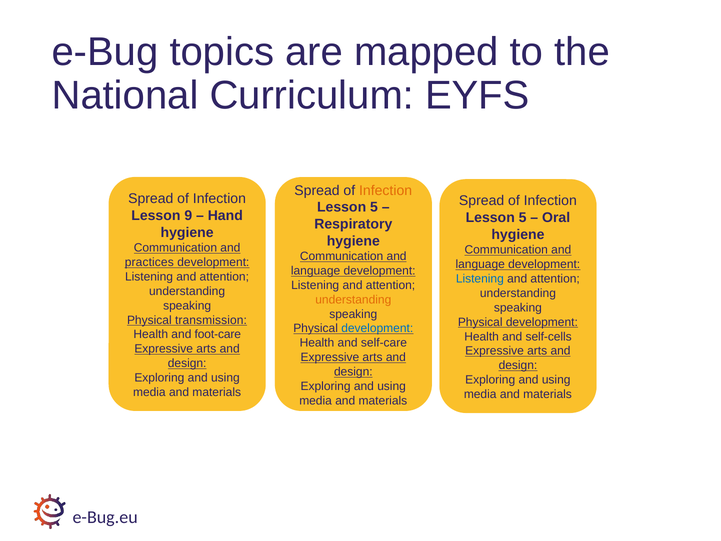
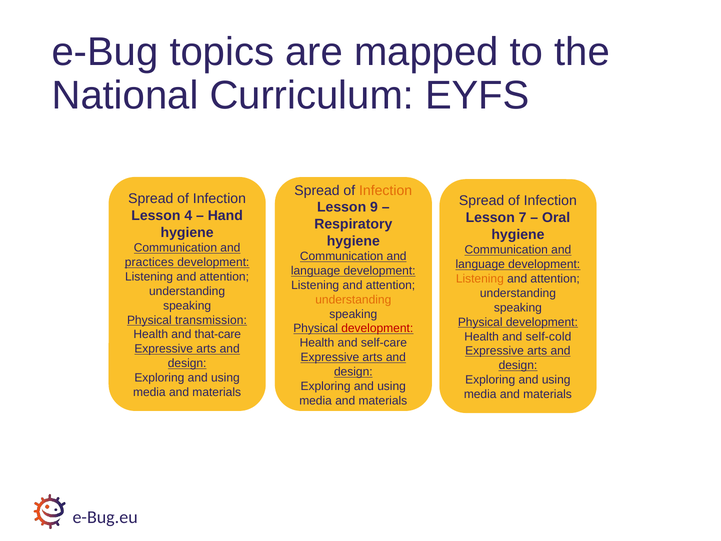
5 at (374, 207): 5 -> 9
9: 9 -> 4
5 at (523, 218): 5 -> 7
Listening at (480, 279) colour: blue -> orange
development at (377, 328) colour: blue -> red
foot-care: foot-care -> that-care
self-cells: self-cells -> self-cold
